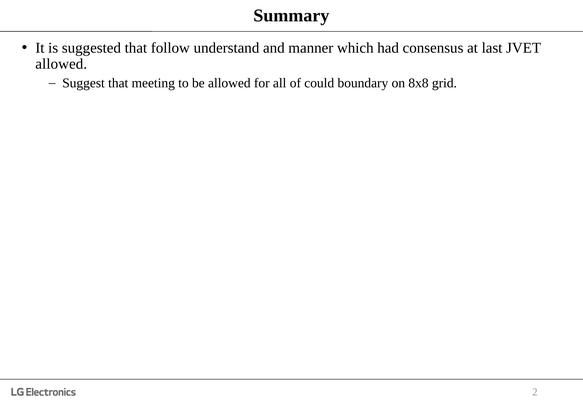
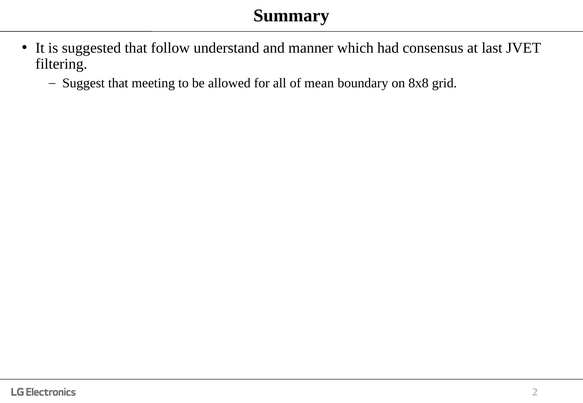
allowed at (61, 64): allowed -> filtering
could: could -> mean
